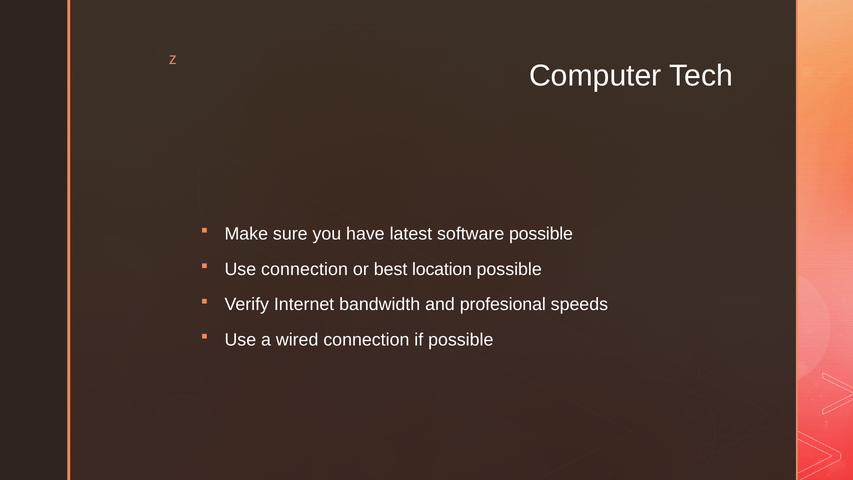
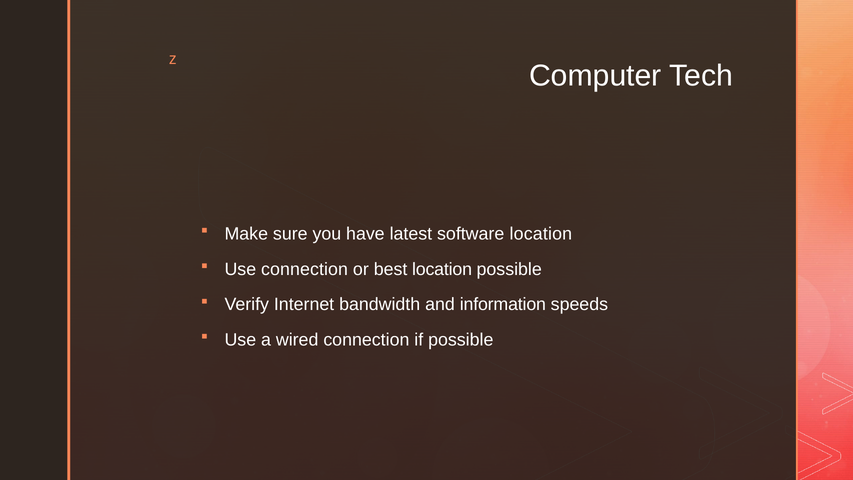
software possible: possible -> location
profesional: profesional -> information
